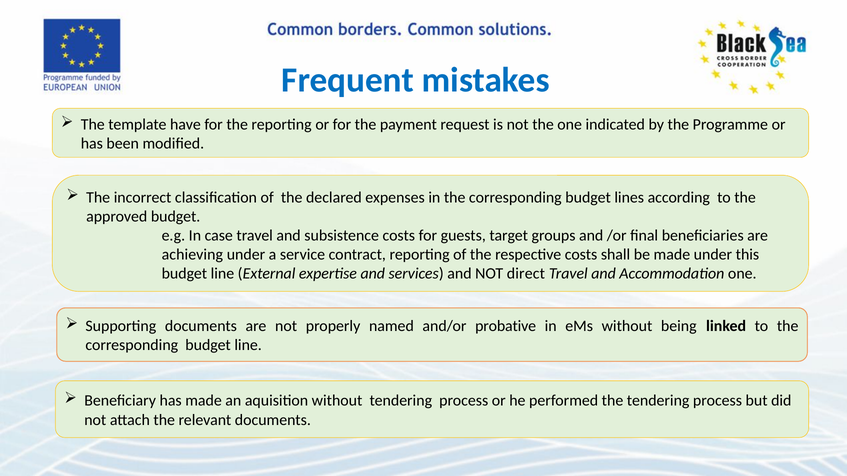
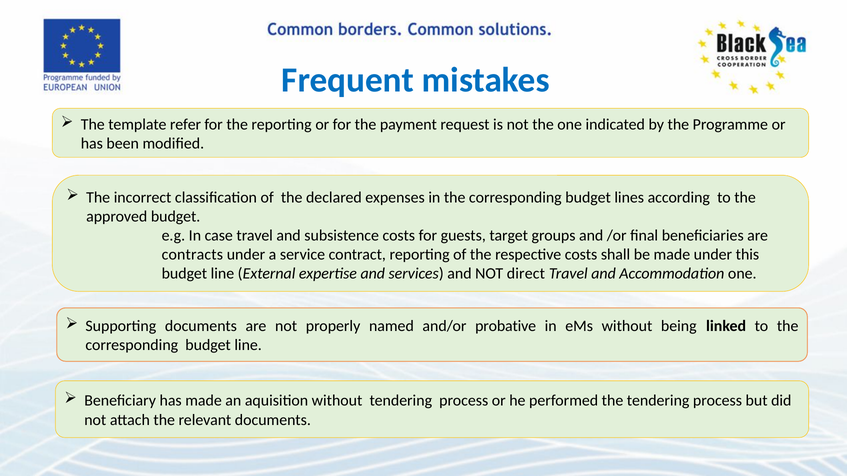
have: have -> refer
achieving: achieving -> contracts
